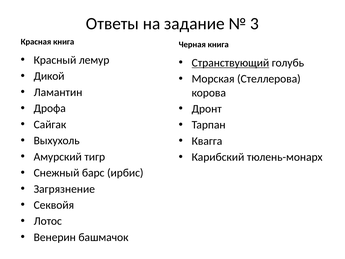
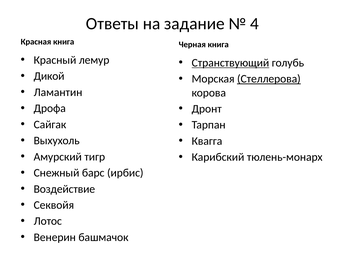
3: 3 -> 4
Стеллерова underline: none -> present
Загрязнение: Загрязнение -> Воздействие
